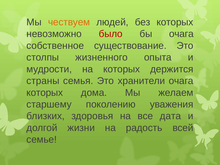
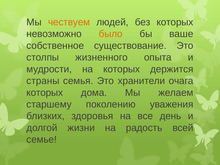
было colour: red -> orange
бы очага: очага -> ваше
дата: дата -> день
